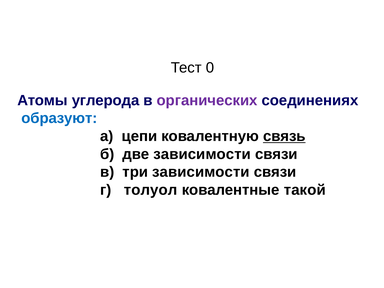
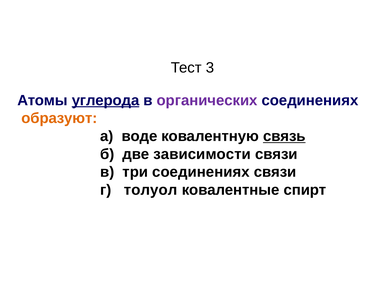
0: 0 -> 3
углерода underline: none -> present
образуют colour: blue -> orange
цепи: цепи -> воде
три зависимости: зависимости -> соединениях
такой: такой -> спирт
